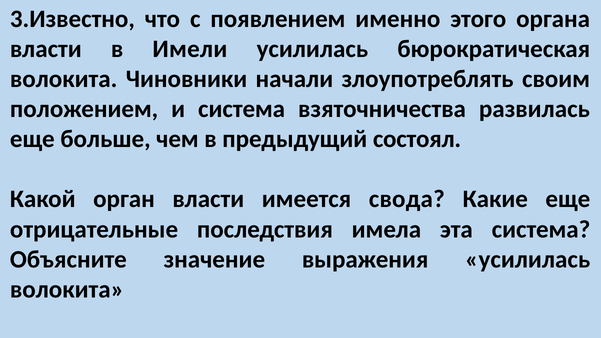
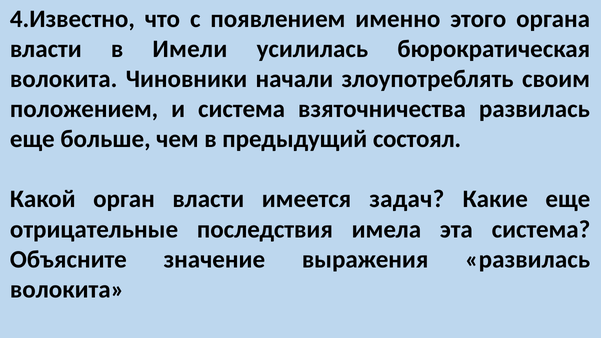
3.Известно: 3.Известно -> 4.Известно
свода: свода -> задач
выражения усилилась: усилилась -> развилась
